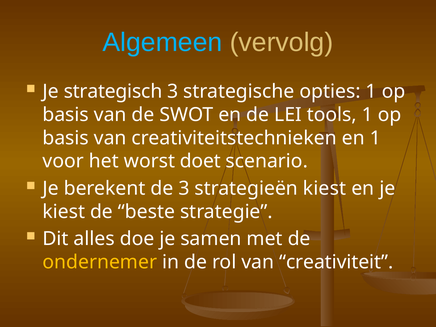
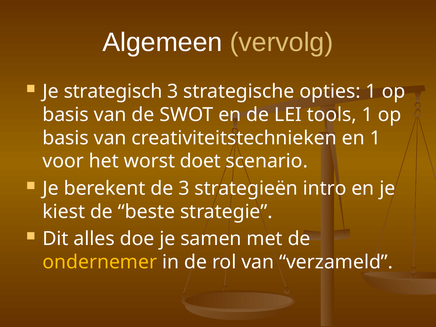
Algemeen colour: light blue -> white
strategieën kiest: kiest -> intro
creativiteit: creativiteit -> verzameld
